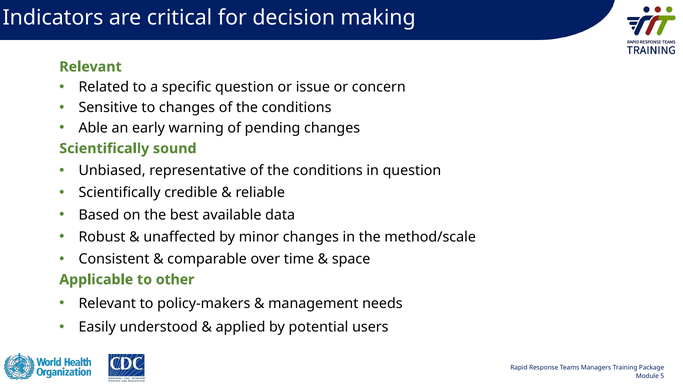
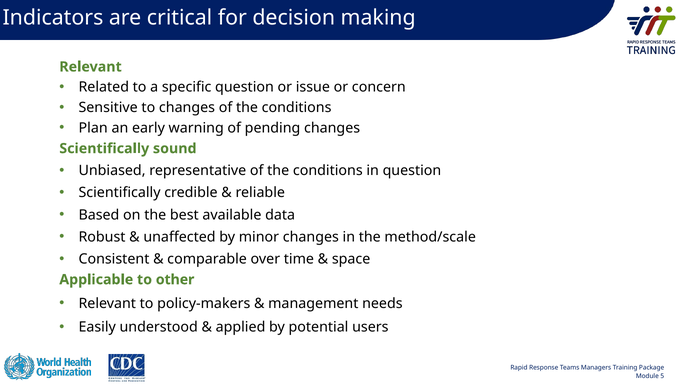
Able: Able -> Plan
